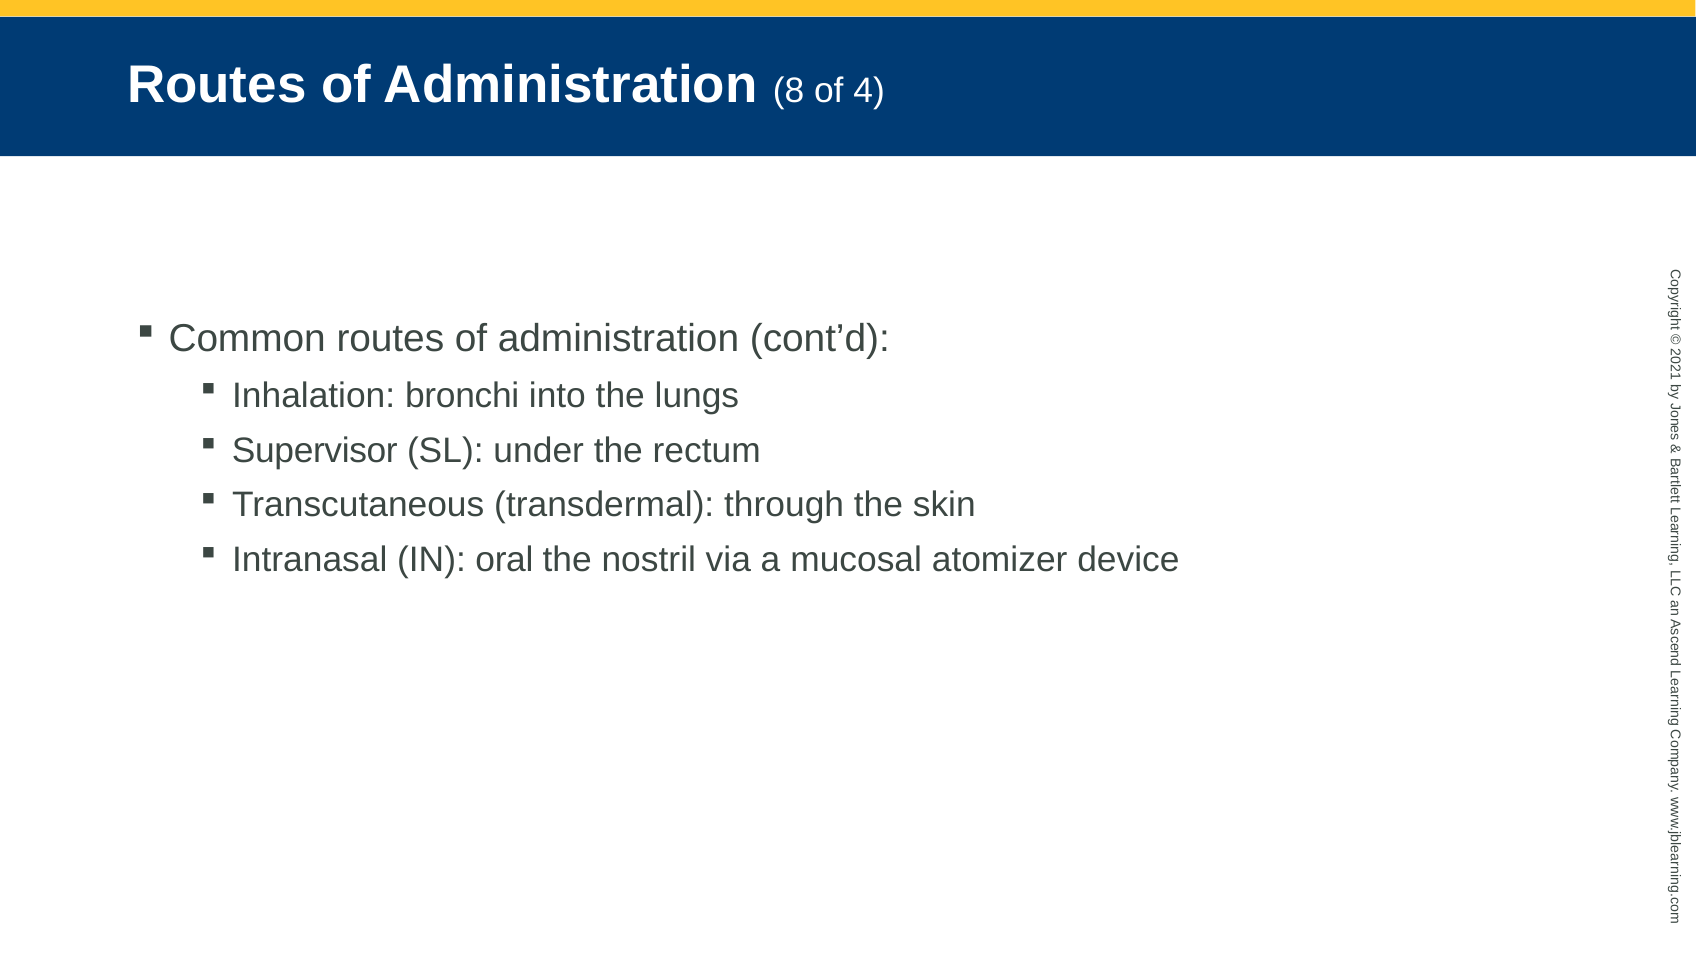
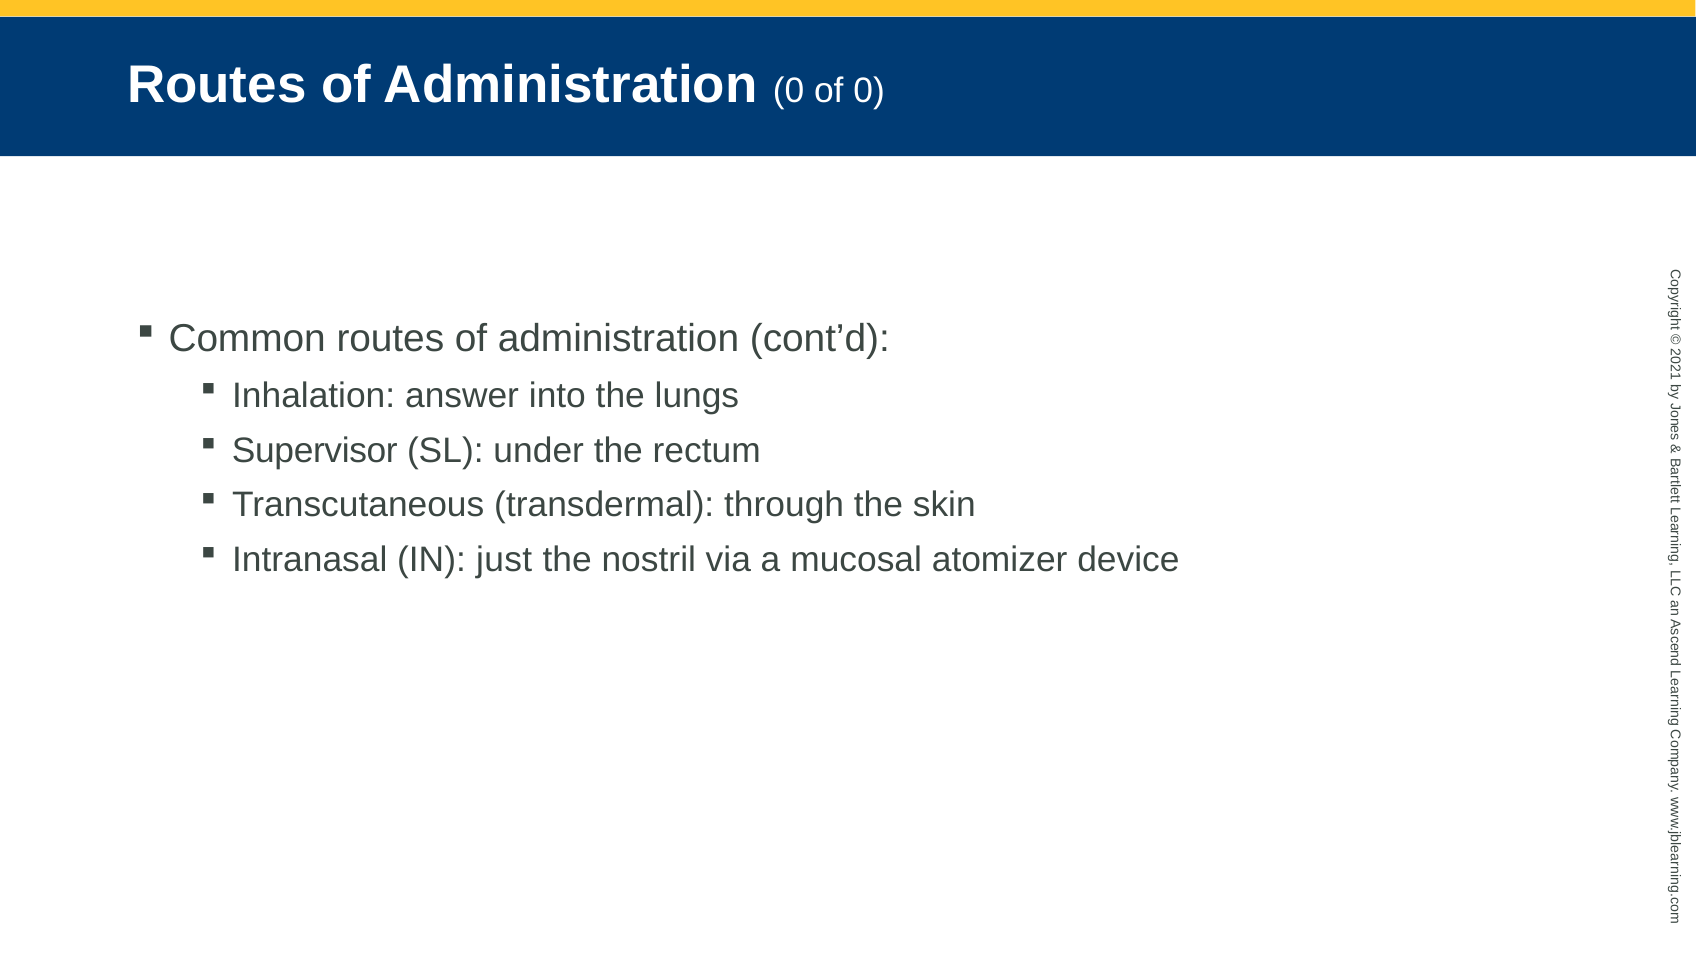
Administration 8: 8 -> 0
of 4: 4 -> 0
bronchi: bronchi -> answer
oral: oral -> just
